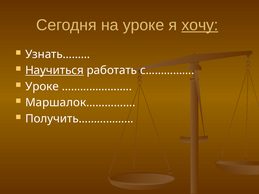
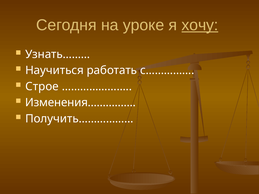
Научиться underline: present -> none
Уроке at (42, 87): Уроке -> Строе
Маршалок……………: Маршалок…………… -> Изменения……………
